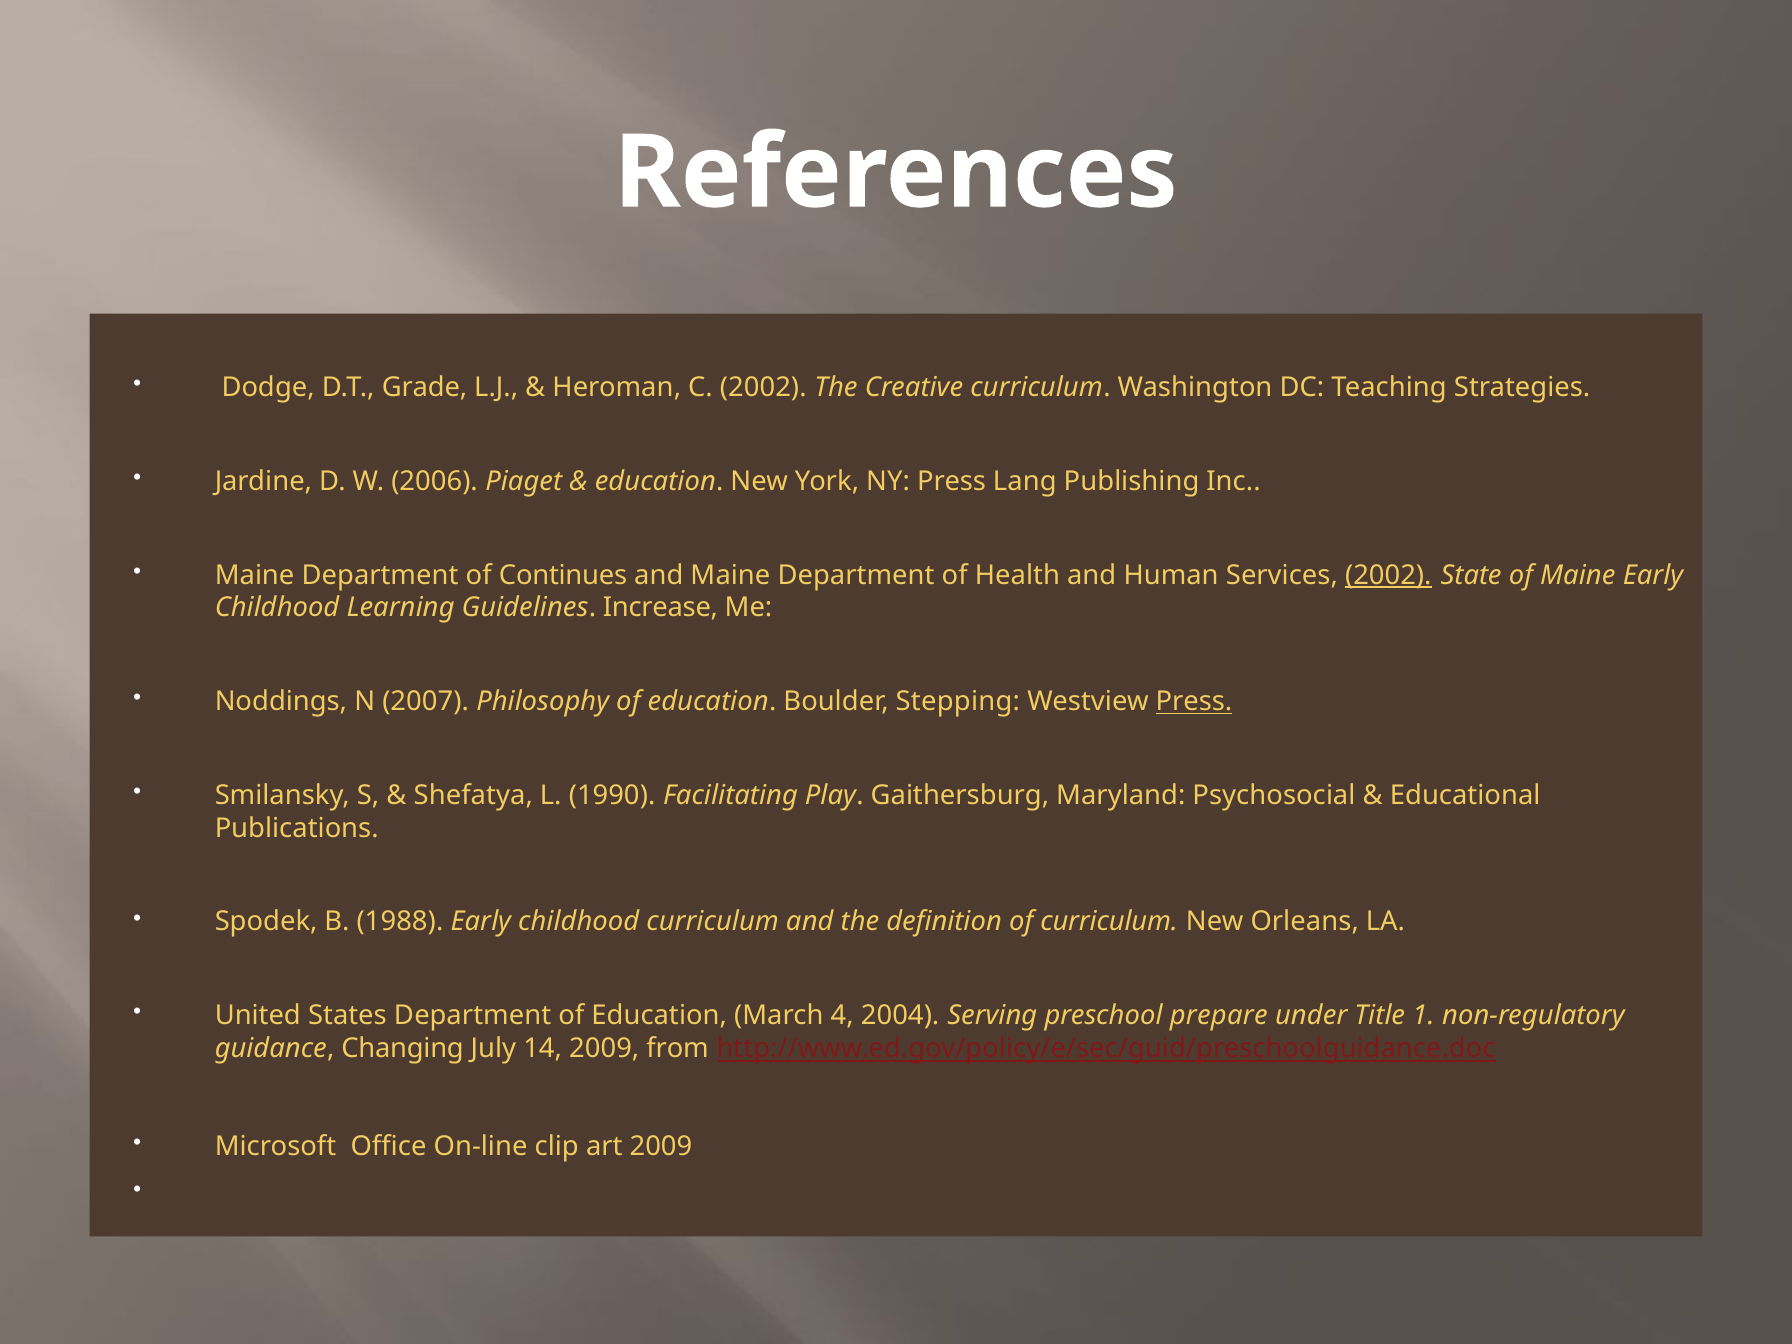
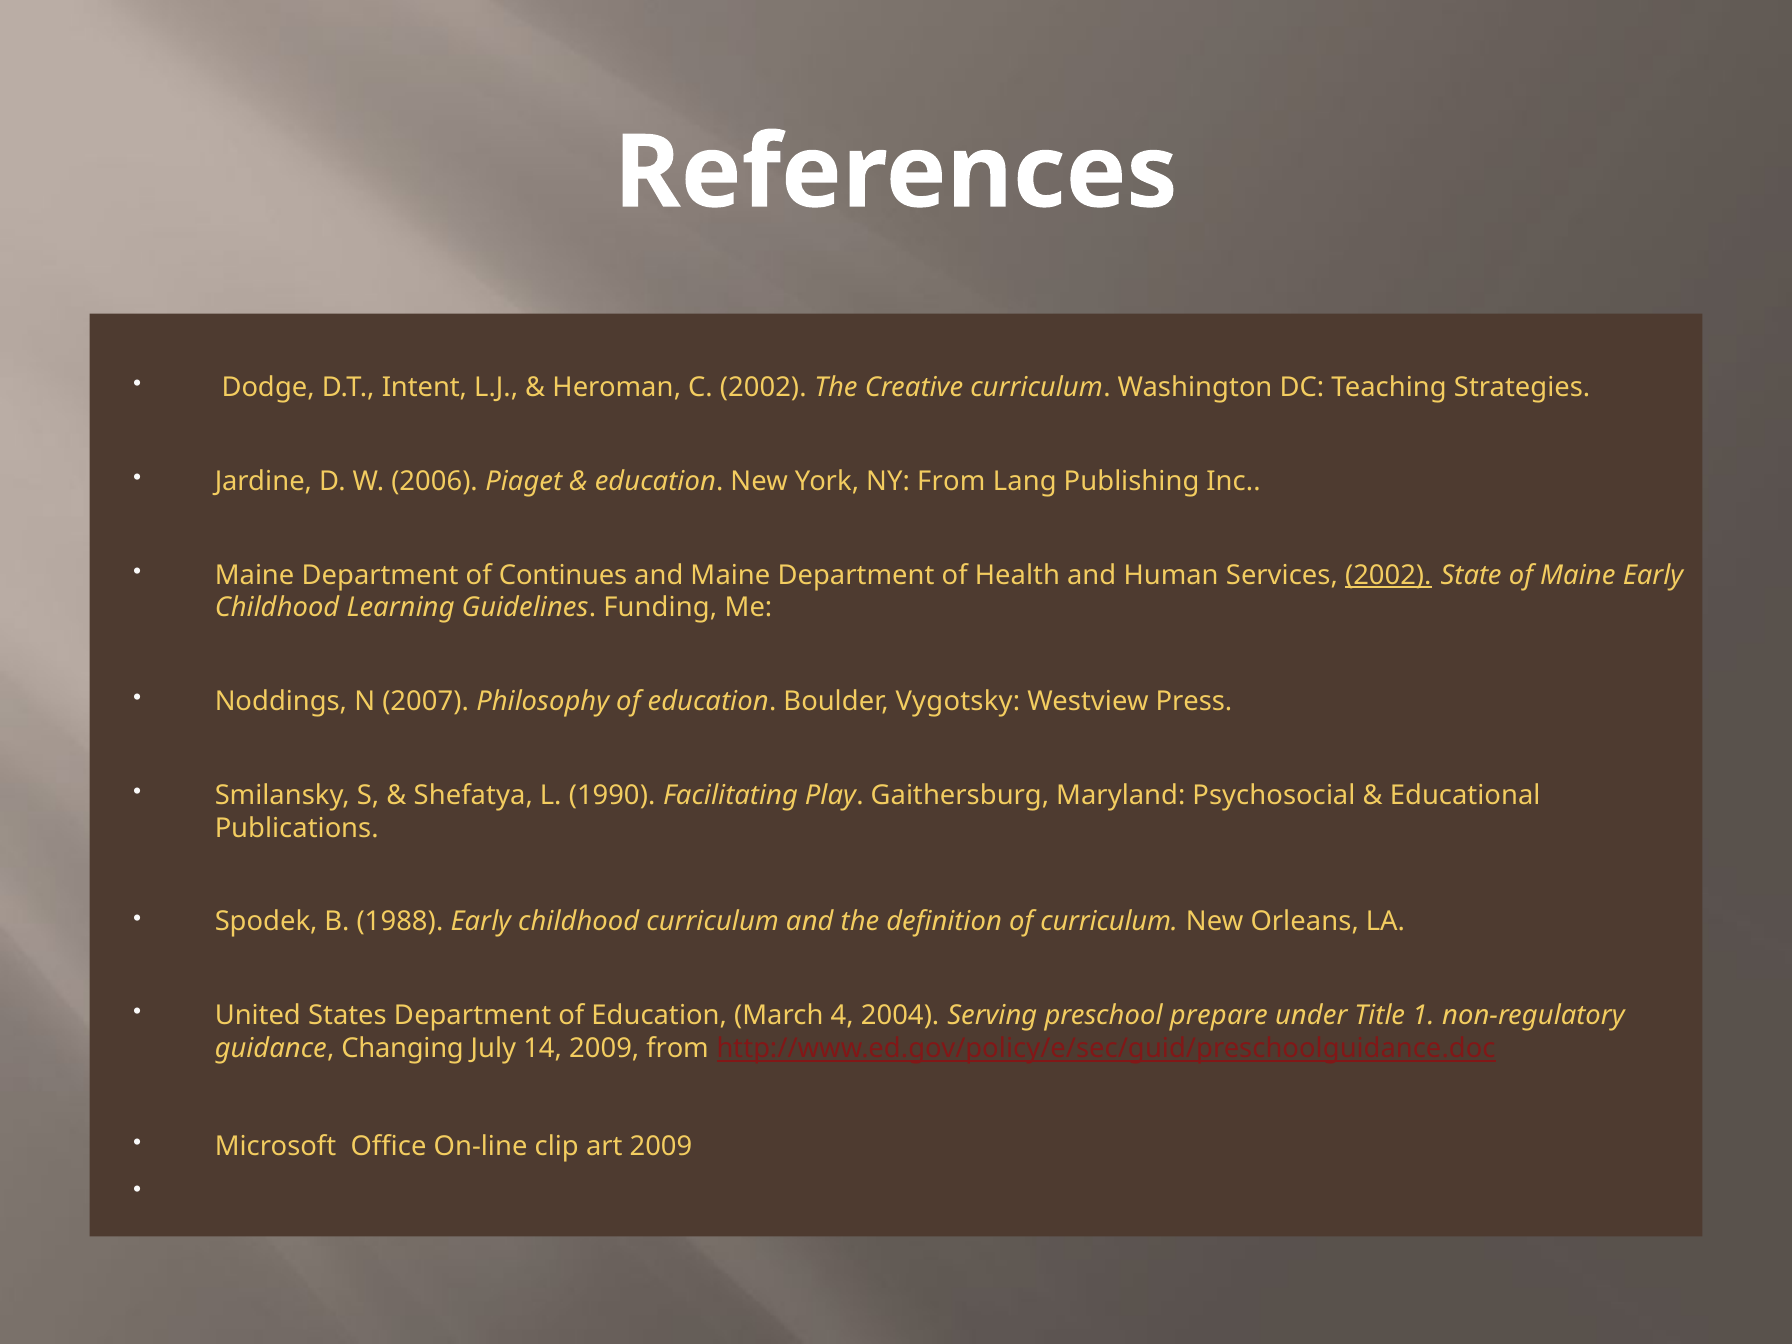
Grade: Grade -> Intent
NY Press: Press -> From
Increase: Increase -> Funding
Stepping: Stepping -> Vygotsky
Press at (1194, 702) underline: present -> none
